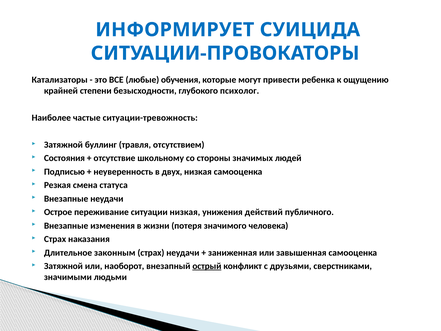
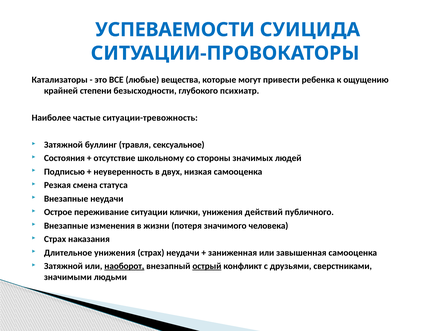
ИНФОРМИРУЕТ: ИНФОРМИРУЕТ -> УСПЕВАЕМОСТИ
обучения: обучения -> вещества
психолог: психолог -> психиатр
отсутствием: отсутствием -> сексуальное
ситуации низкая: низкая -> клички
Длительное законным: законным -> унижения
наоборот underline: none -> present
